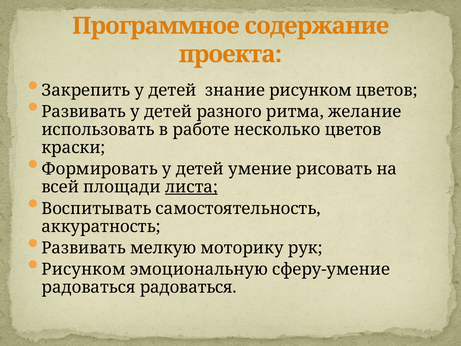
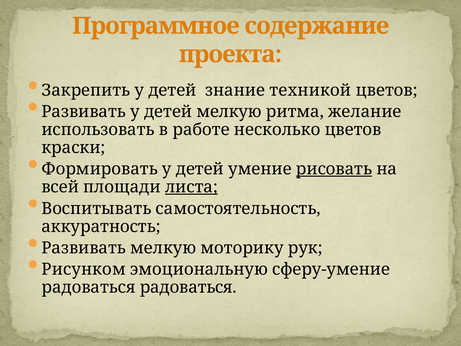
знание рисунком: рисунком -> техникой
детей разного: разного -> мелкую
рисовать underline: none -> present
